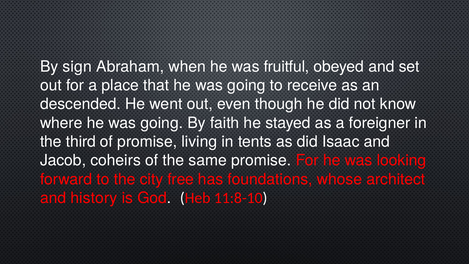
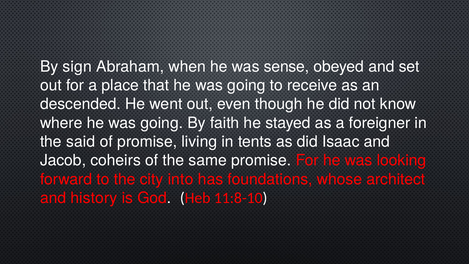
fruitful: fruitful -> sense
third: third -> said
free: free -> into
